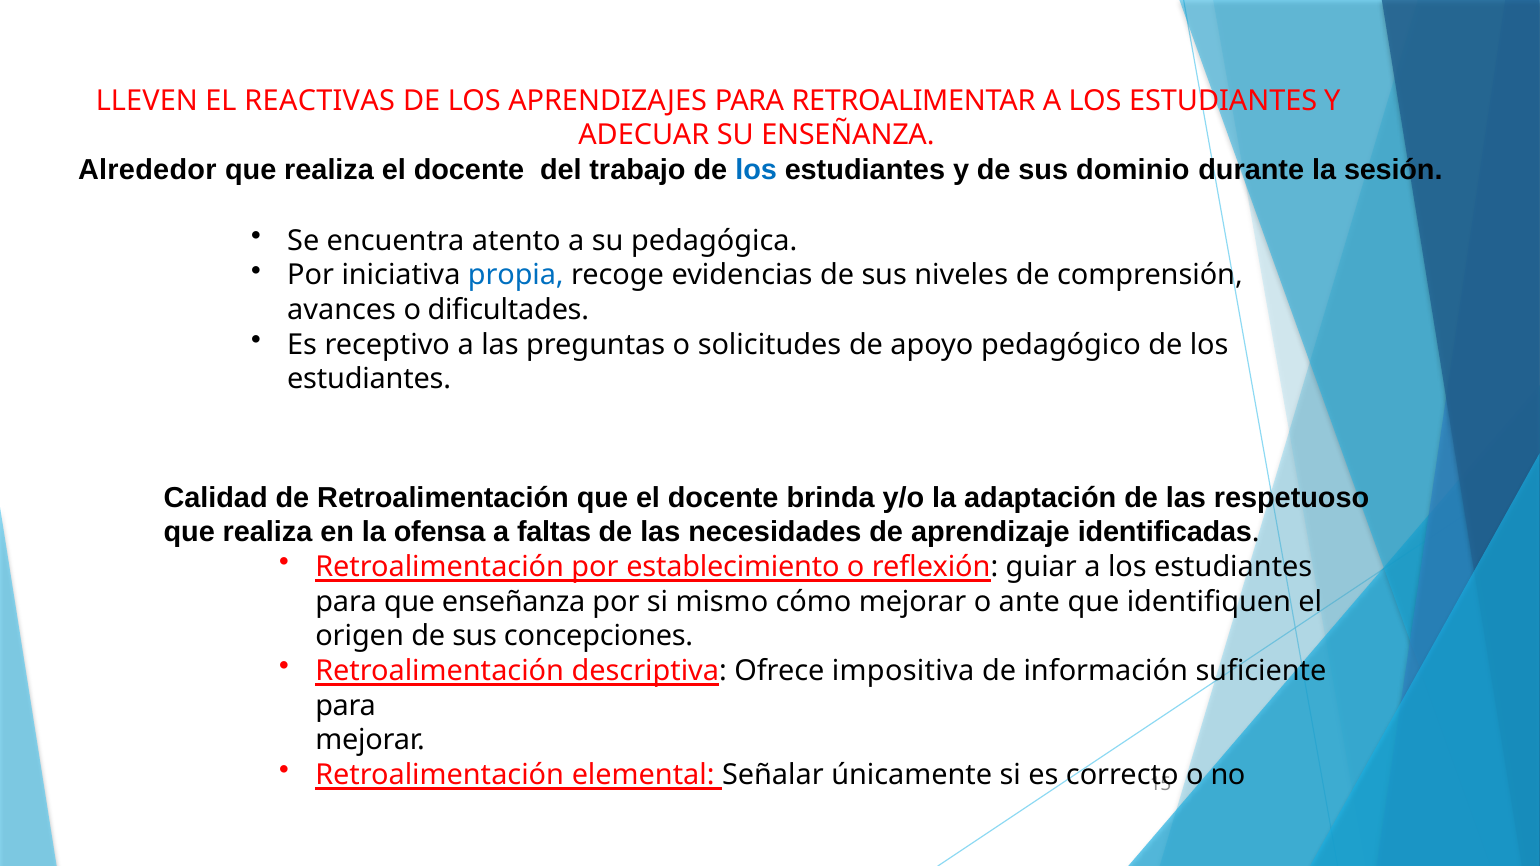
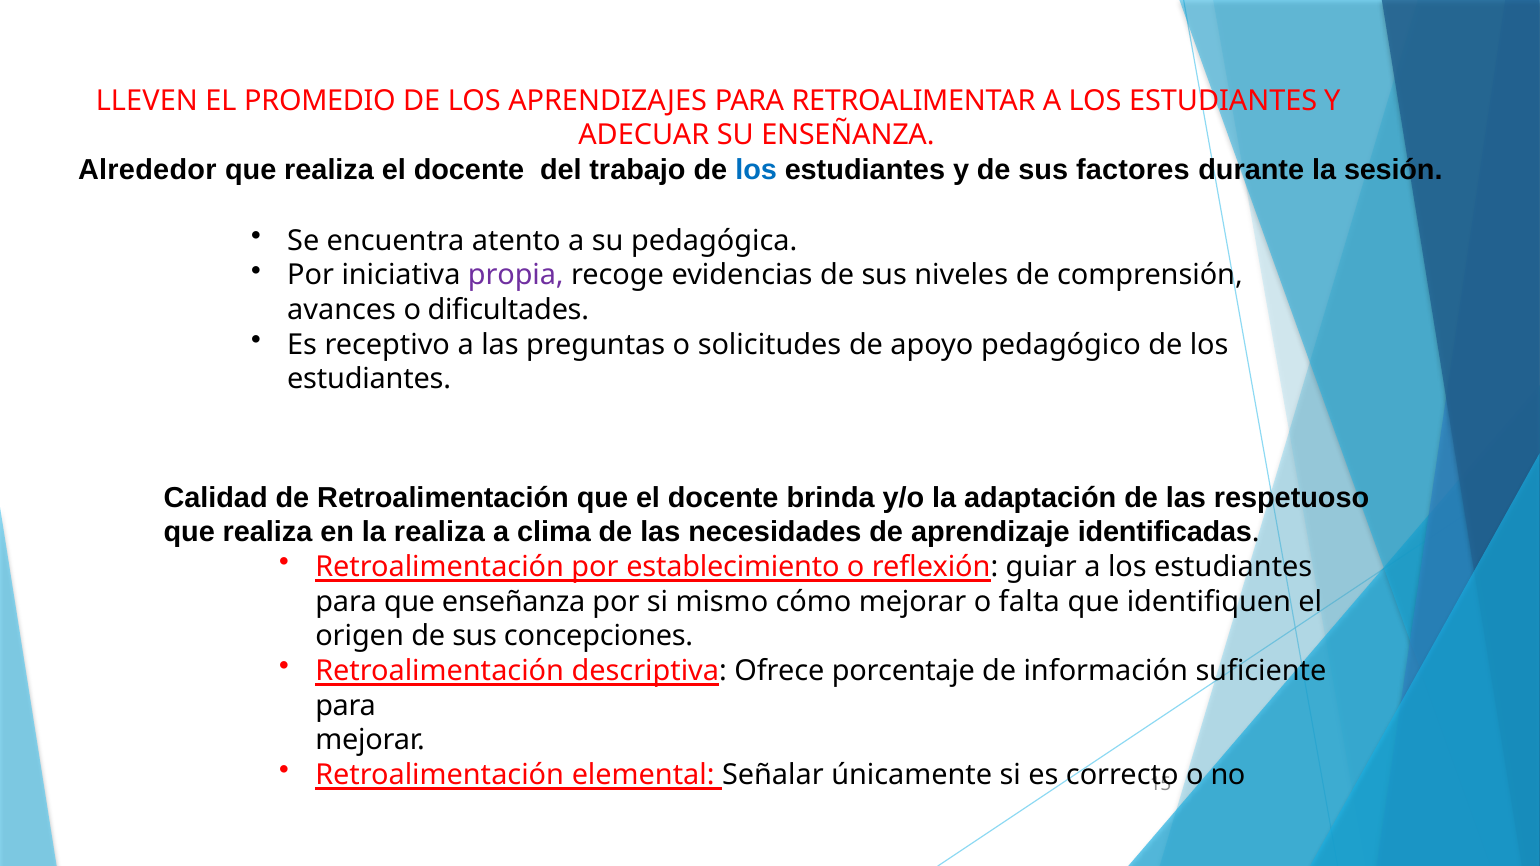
REACTIVAS: REACTIVAS -> PROMEDIO
dominio: dominio -> factores
propia colour: blue -> purple
la ofensa: ofensa -> realiza
faltas: faltas -> clima
ante: ante -> falta
impositiva: impositiva -> porcentaje
